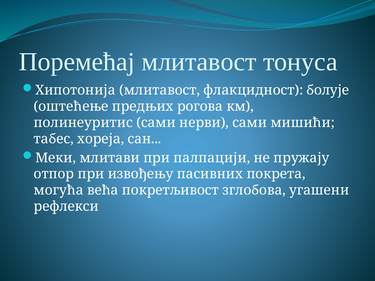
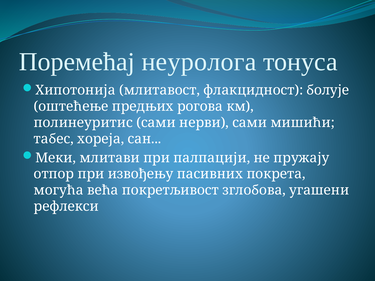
Поремећај млитавост: млитавост -> неуролога
